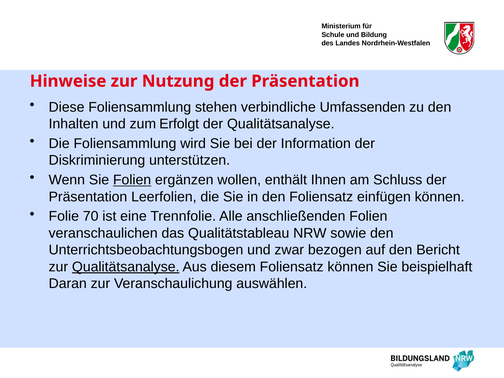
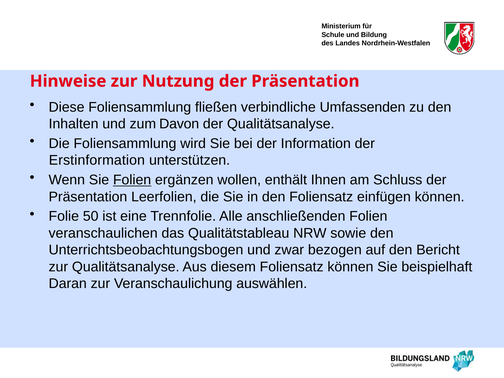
stehen: stehen -> fließen
Erfolgt: Erfolgt -> Davon
Diskriminierung: Diskriminierung -> Erstinformation
70: 70 -> 50
Qualitätsanalyse at (126, 267) underline: present -> none
